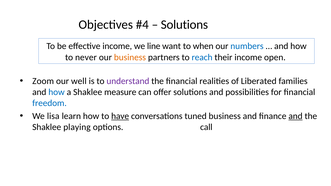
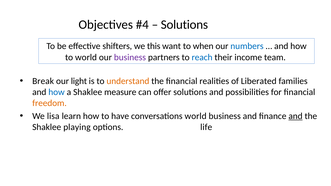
effective income: income -> shifters
line: line -> this
to never: never -> world
business at (130, 57) colour: orange -> purple
open: open -> team
Zoom: Zoom -> Break
well: well -> light
understand colour: purple -> orange
freedom colour: blue -> orange
have underline: present -> none
conversations tuned: tuned -> world
call: call -> life
